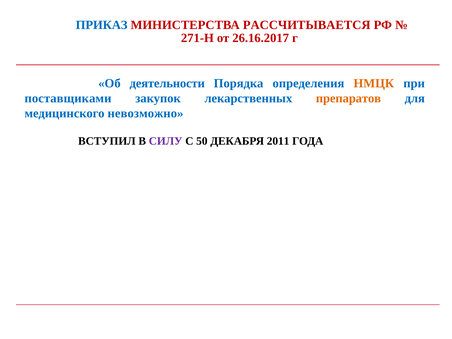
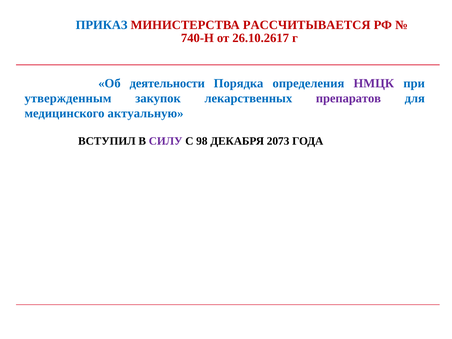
271-Н: 271-Н -> 740-Н
26.16.2017: 26.16.2017 -> 26.10.2617
НМЦК colour: orange -> purple
поставщиками: поставщиками -> утвержденным
препаратов colour: orange -> purple
невозможно: невозможно -> актуальную
50: 50 -> 98
2011: 2011 -> 2073
